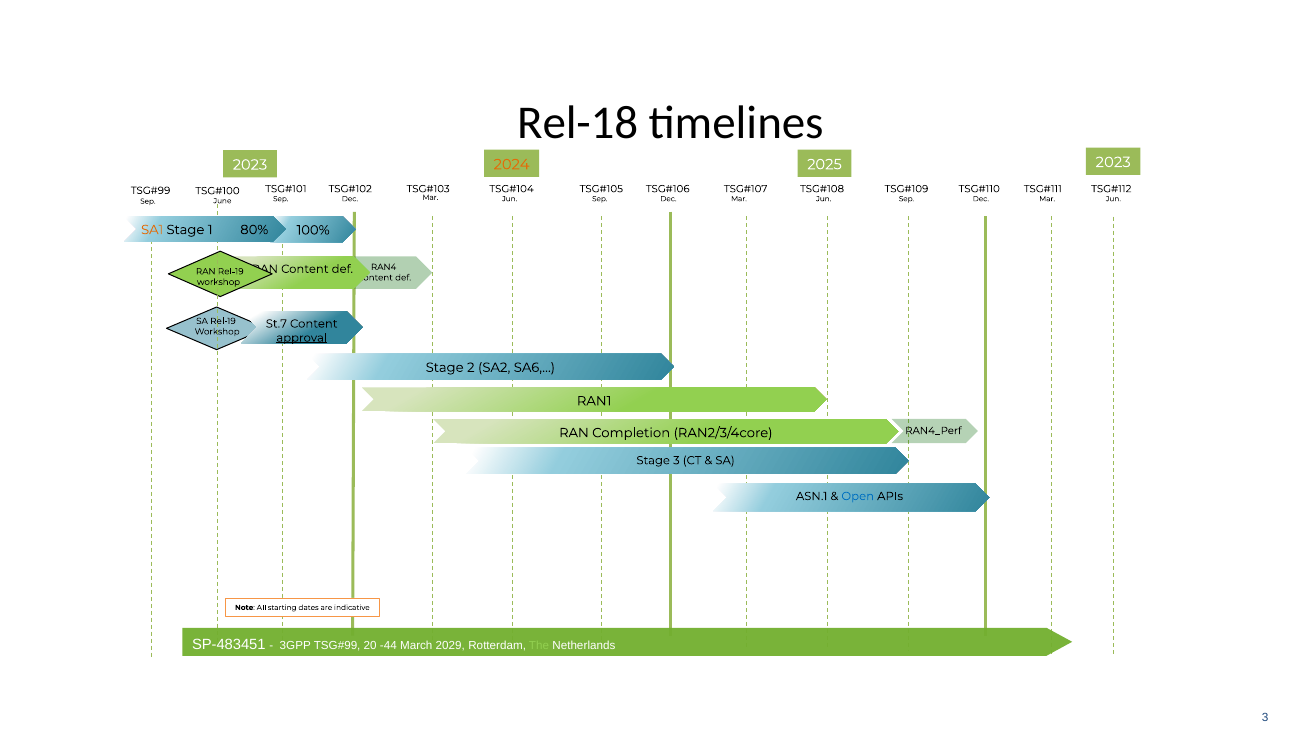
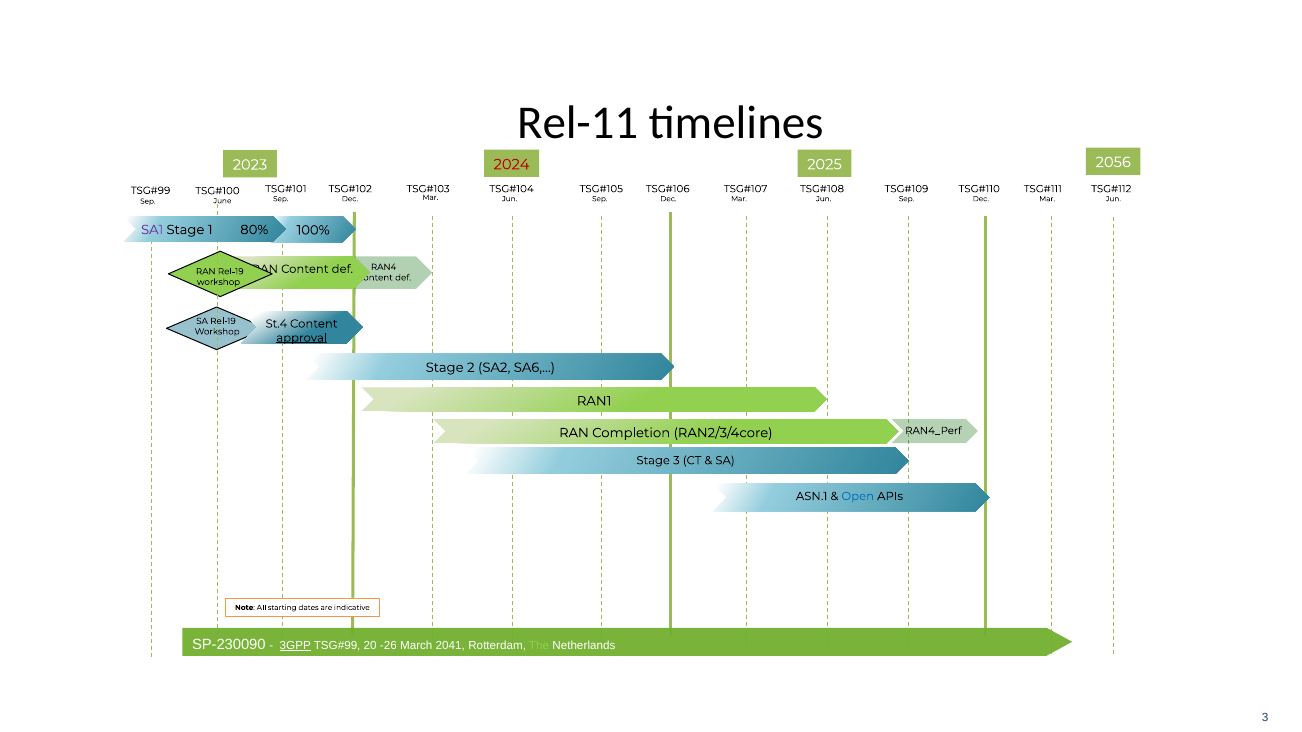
Rel-18: Rel-18 -> Rel-11
2023 at (1113, 162): 2023 -> 2056
2024 colour: orange -> red
SA1 colour: orange -> purple
St.7: St.7 -> St.4
SP-483451: SP-483451 -> SP-230090
3GPP at (295, 646) underline: none -> present
-44: -44 -> -26
2029: 2029 -> 2041
